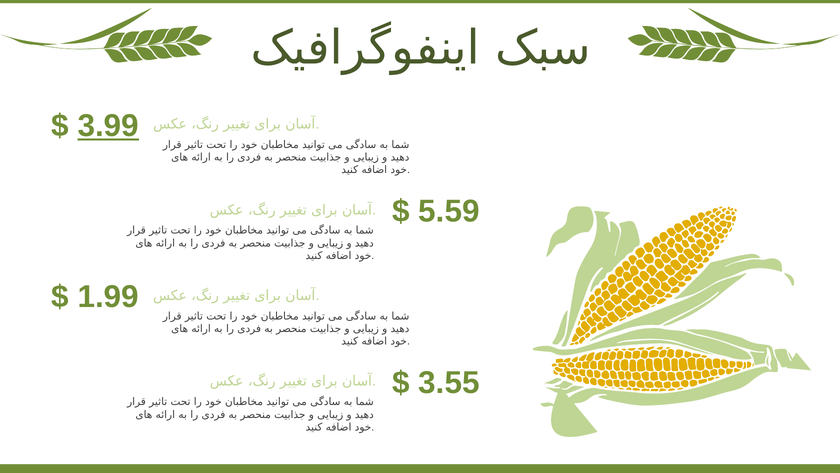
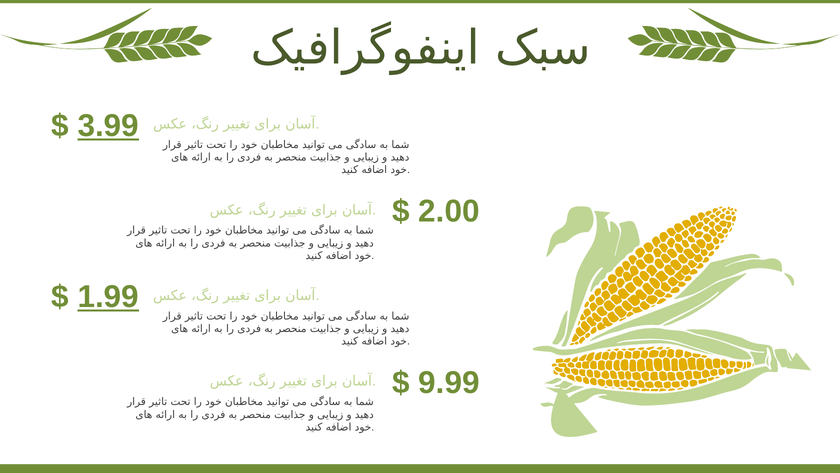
5.59: 5.59 -> 2.00
1.99 underline: none -> present
3.55: 3.55 -> 9.99
